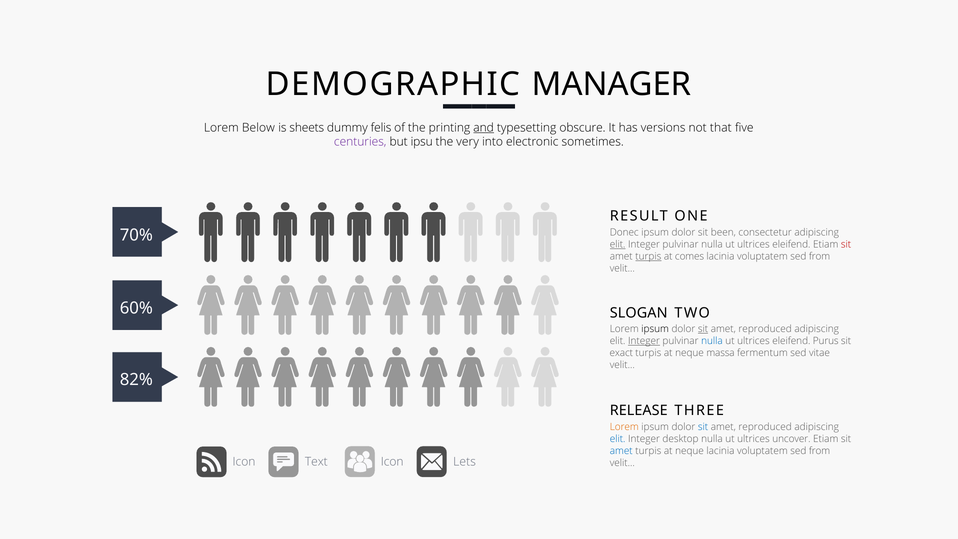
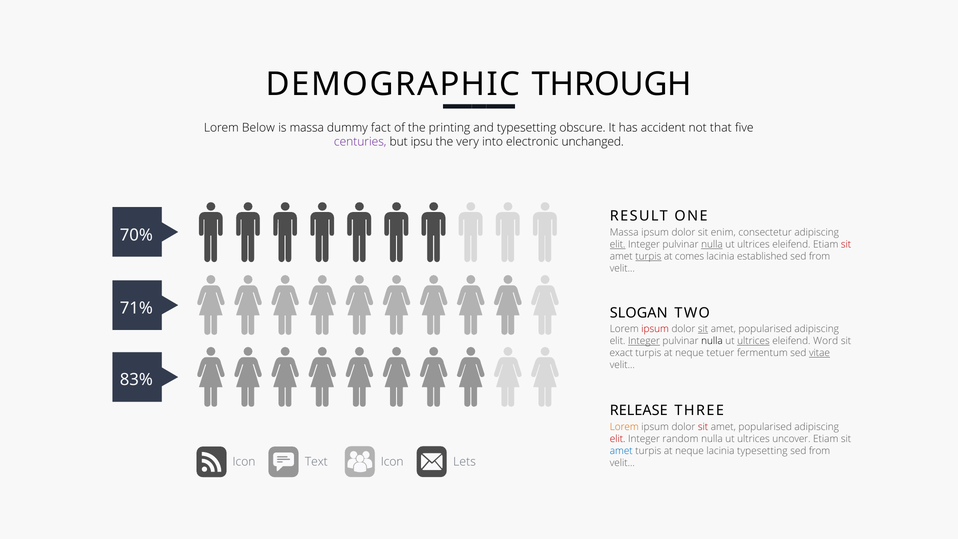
MANAGER: MANAGER -> THROUGH
is sheets: sheets -> massa
felis: felis -> fact
and underline: present -> none
versions: versions -> accident
sometimes: sometimes -> unchanged
Donec at (624, 232): Donec -> Massa
been: been -> enim
nulla at (712, 244) underline: none -> present
voluptatem at (762, 256): voluptatem -> established
60%: 60% -> 71%
ipsum at (655, 329) colour: black -> red
reproduced at (765, 329): reproduced -> popularised
nulla at (712, 341) colour: blue -> black
ultrices at (753, 341) underline: none -> present
Purus: Purus -> Word
massa: massa -> tetuer
vitae underline: none -> present
82%: 82% -> 83%
sit at (703, 427) colour: blue -> red
reproduced at (765, 427): reproduced -> popularised
elit at (618, 439) colour: blue -> red
desktop: desktop -> random
neque lacinia voluptatem: voluptatem -> typesetting
